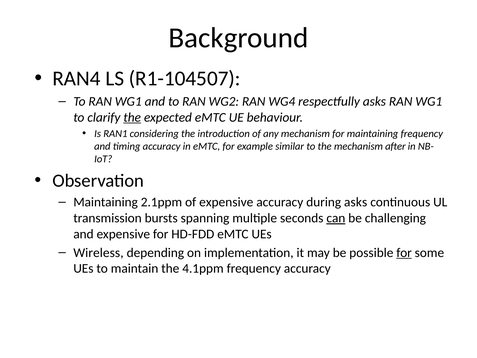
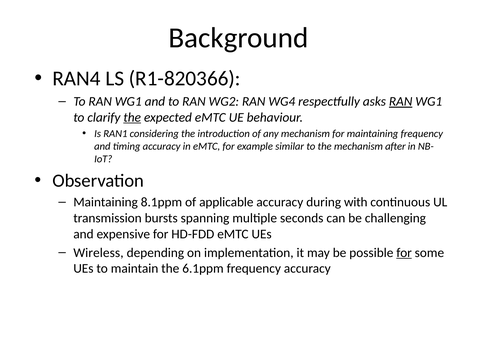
R1-104507: R1-104507 -> R1-820366
RAN at (401, 101) underline: none -> present
2.1ppm: 2.1ppm -> 8.1ppm
of expensive: expensive -> applicable
during asks: asks -> with
can underline: present -> none
4.1ppm: 4.1ppm -> 6.1ppm
